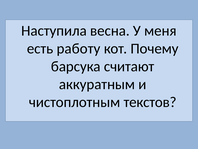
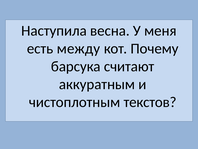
работу: работу -> между
